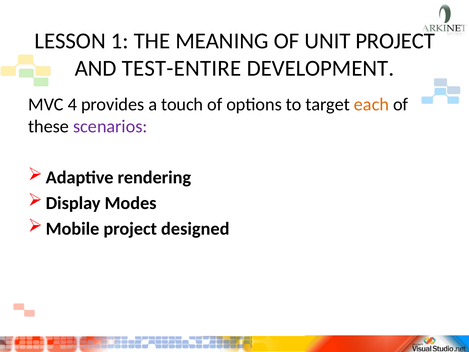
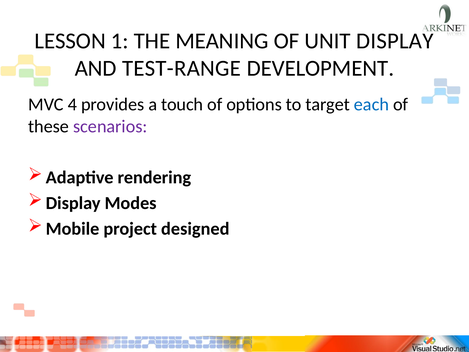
UNIT PROJECT: PROJECT -> DISPLAY
TEST-ENTIRE: TEST-ENTIRE -> TEST-RANGE
each colour: orange -> blue
